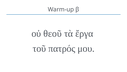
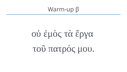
θεοῦ: θεοῦ -> ἐμὸς
